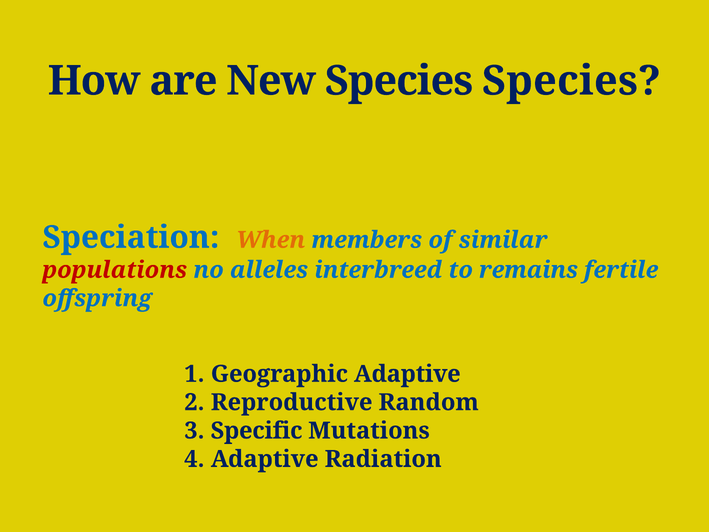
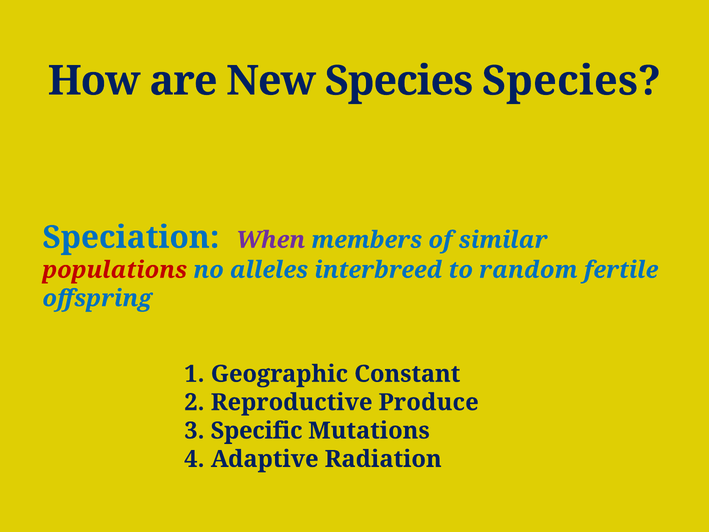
When colour: orange -> purple
remains: remains -> random
Geographic Adaptive: Adaptive -> Constant
Random: Random -> Produce
